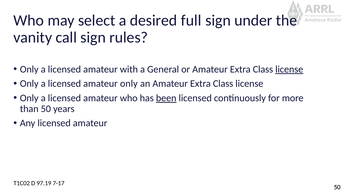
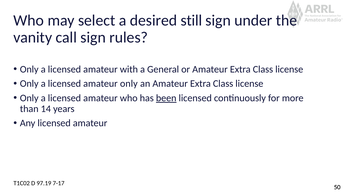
full: full -> still
license at (289, 69) underline: present -> none
than 50: 50 -> 14
